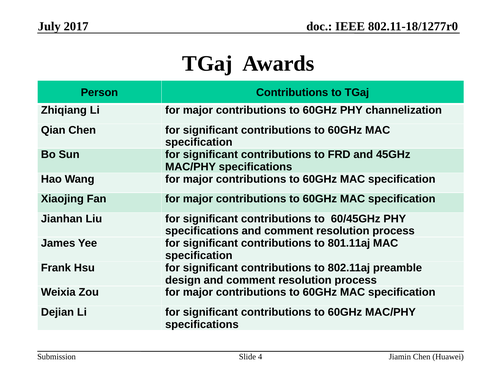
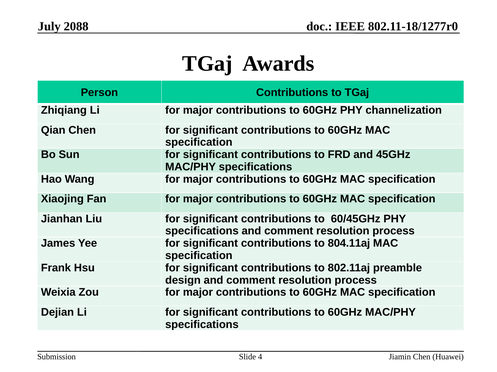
2017: 2017 -> 2088
801.11aj: 801.11aj -> 804.11aj
